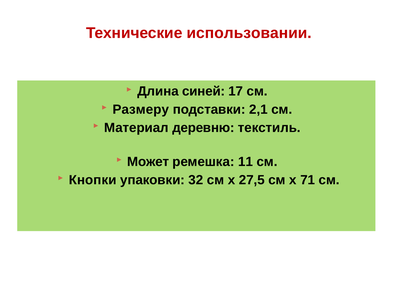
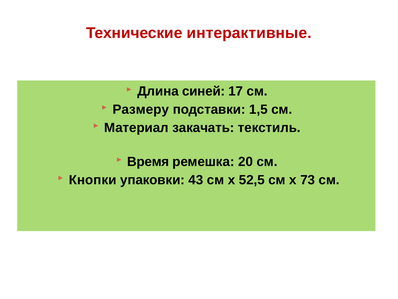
использовании: использовании -> интерактивные
2,1: 2,1 -> 1,5
деревню: деревню -> закачать
Может: Может -> Время
11: 11 -> 20
32: 32 -> 43
27,5: 27,5 -> 52,5
71: 71 -> 73
